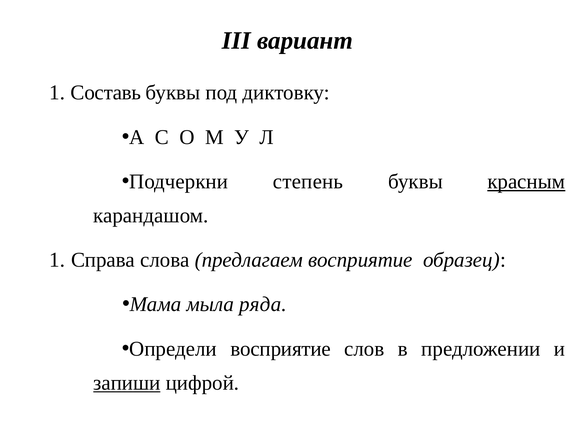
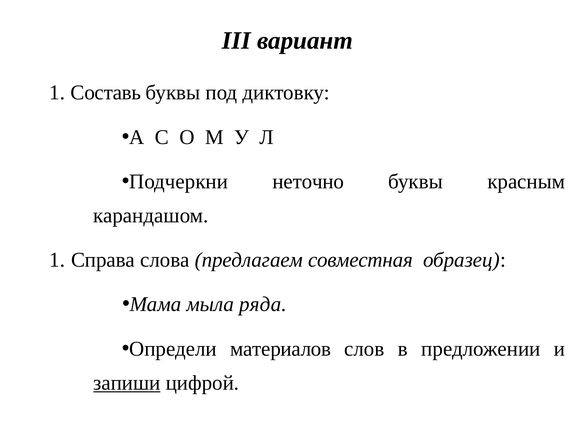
степень: степень -> неточно
красным underline: present -> none
предлагаем восприятие: восприятие -> совместная
Определи восприятие: восприятие -> материалов
